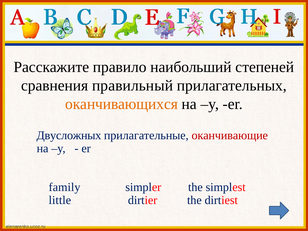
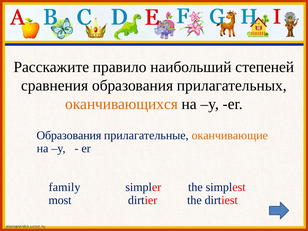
сравнения правильный: правильный -> образования
Двусложных at (69, 135): Двусложных -> Образования
оканчивающие colour: red -> orange
little: little -> most
